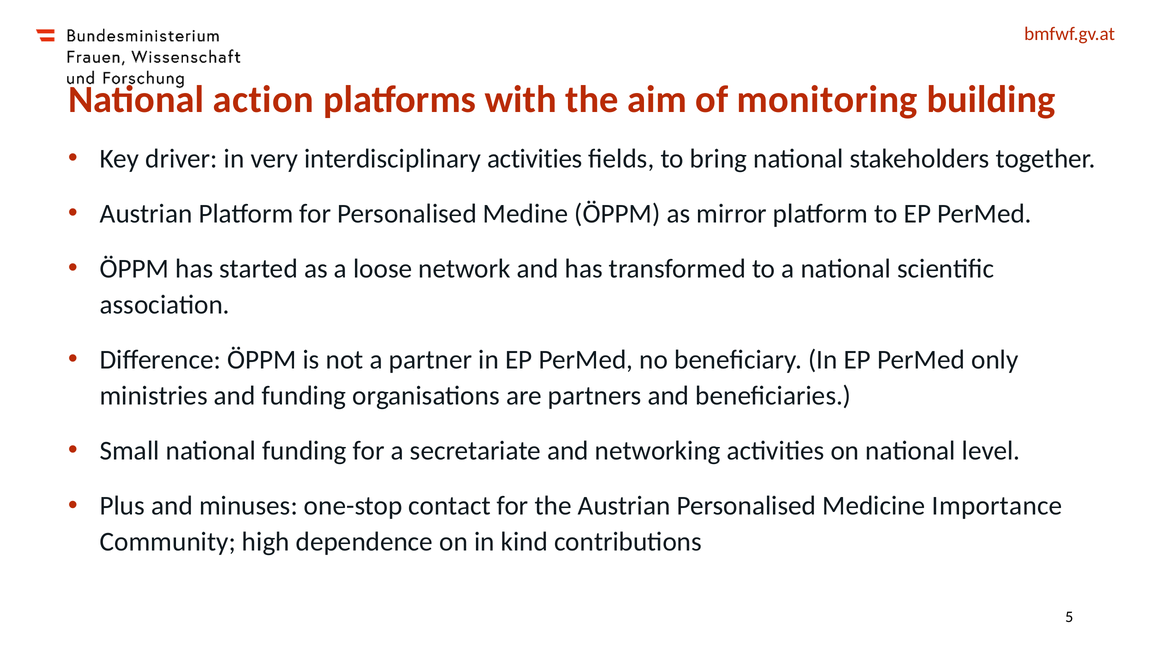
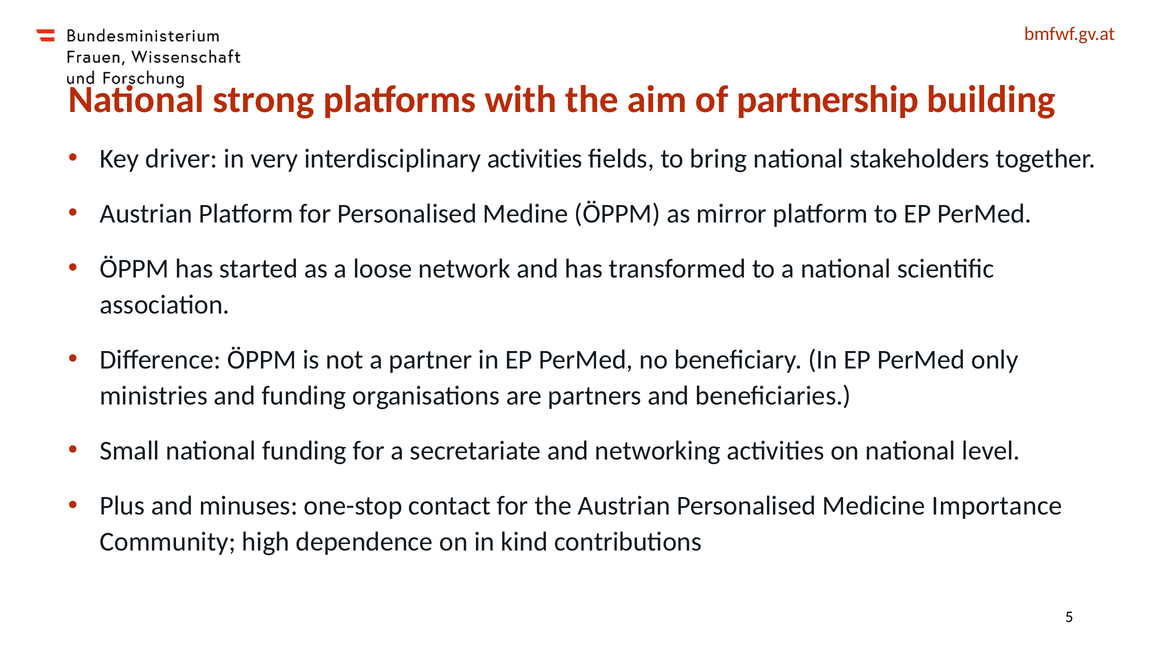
action: action -> strong
monitoring: monitoring -> partnership
